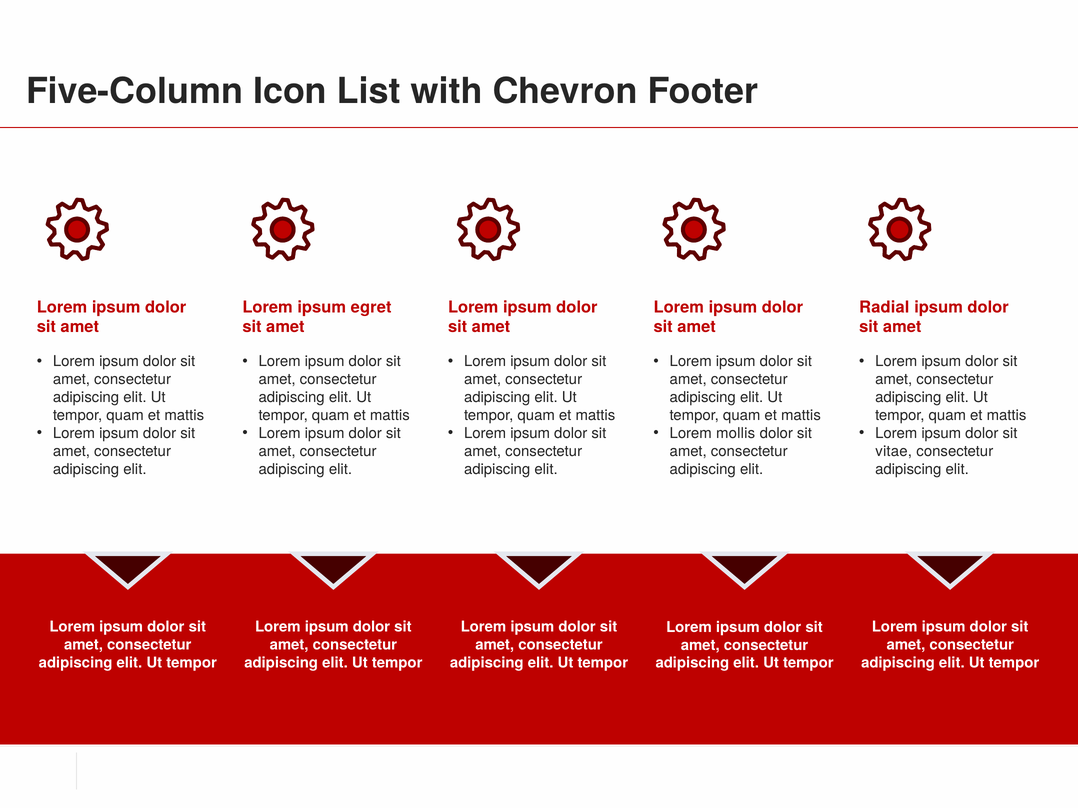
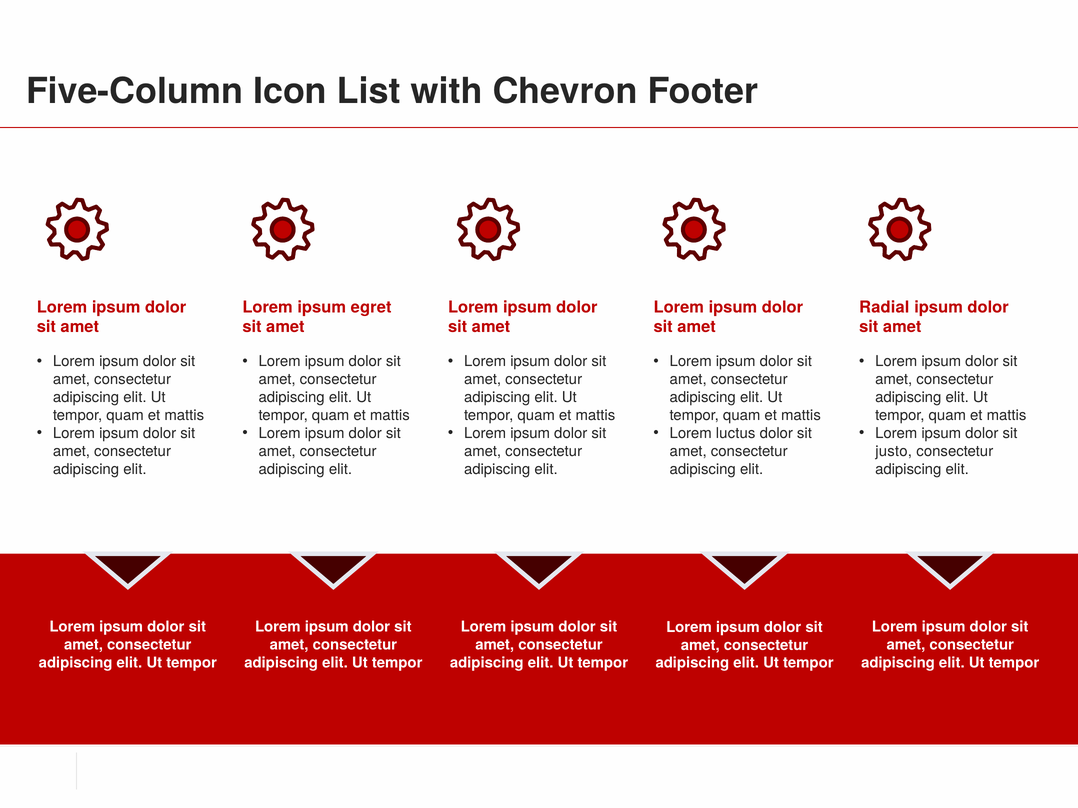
mollis: mollis -> luctus
vitae: vitae -> justo
